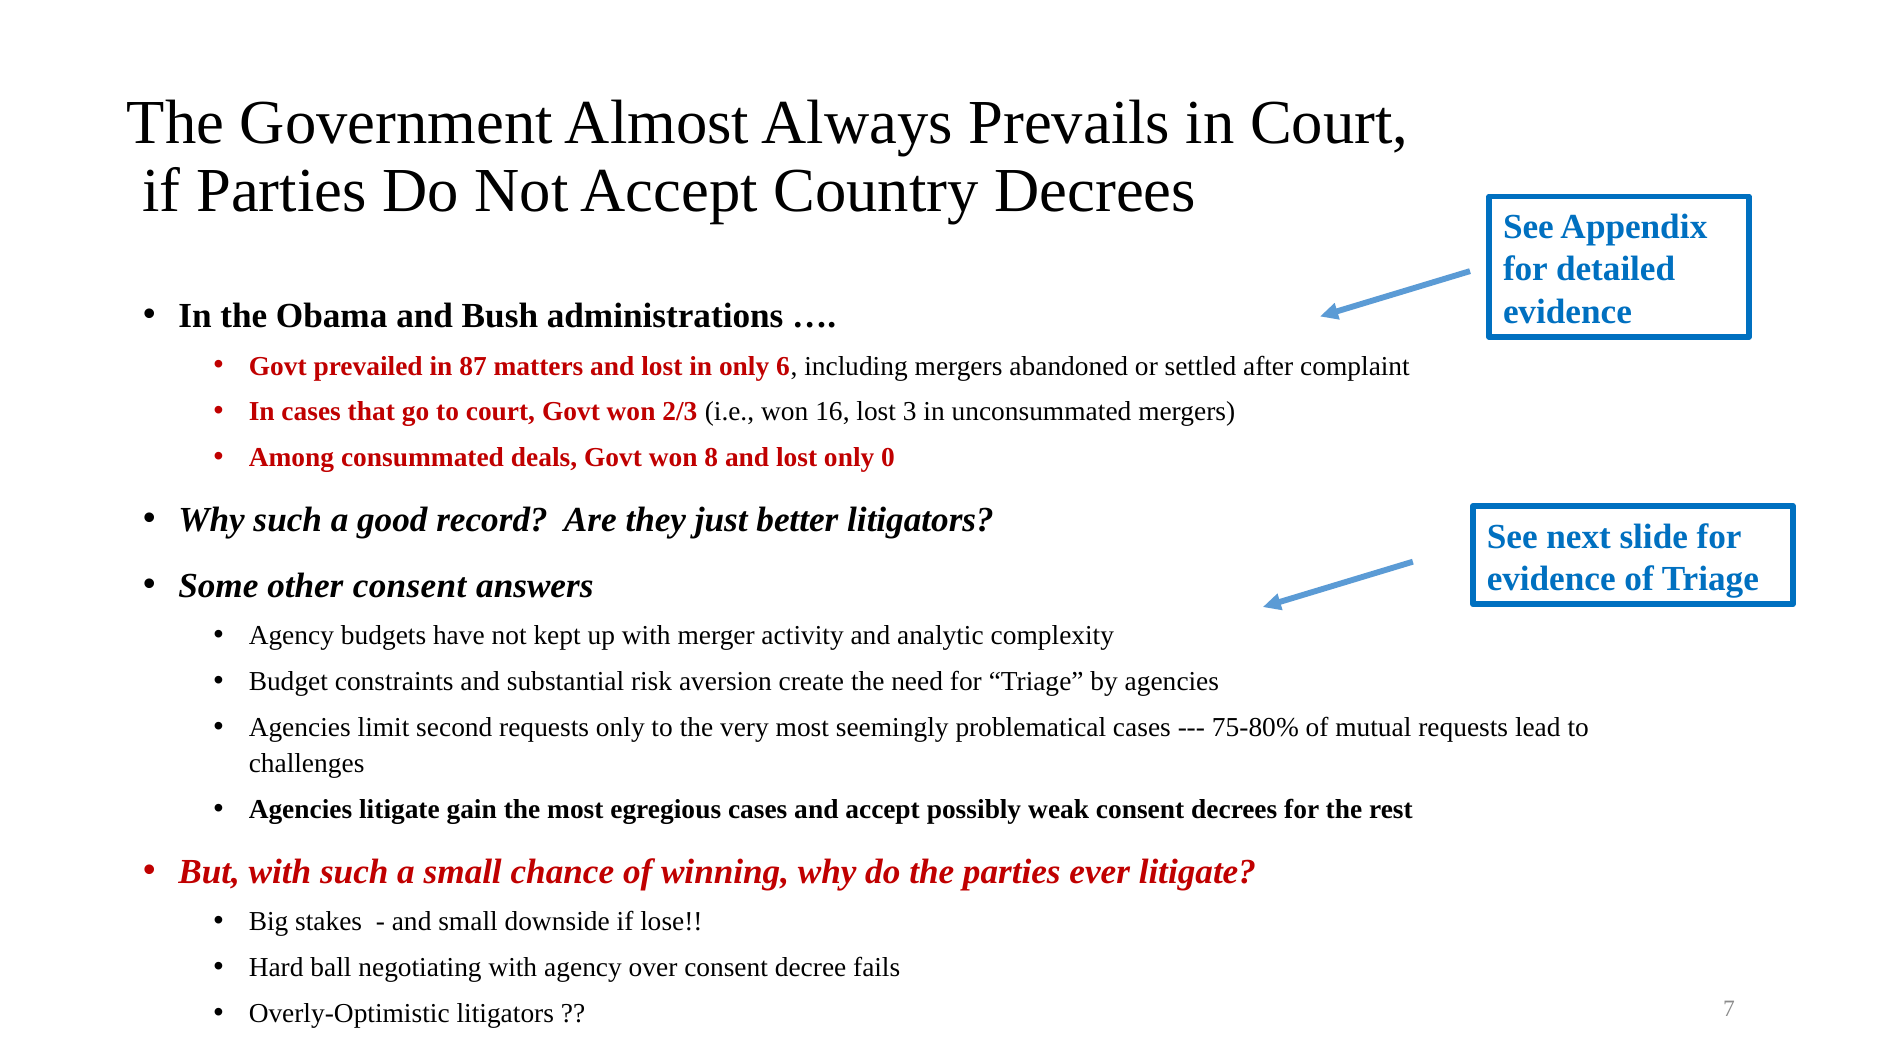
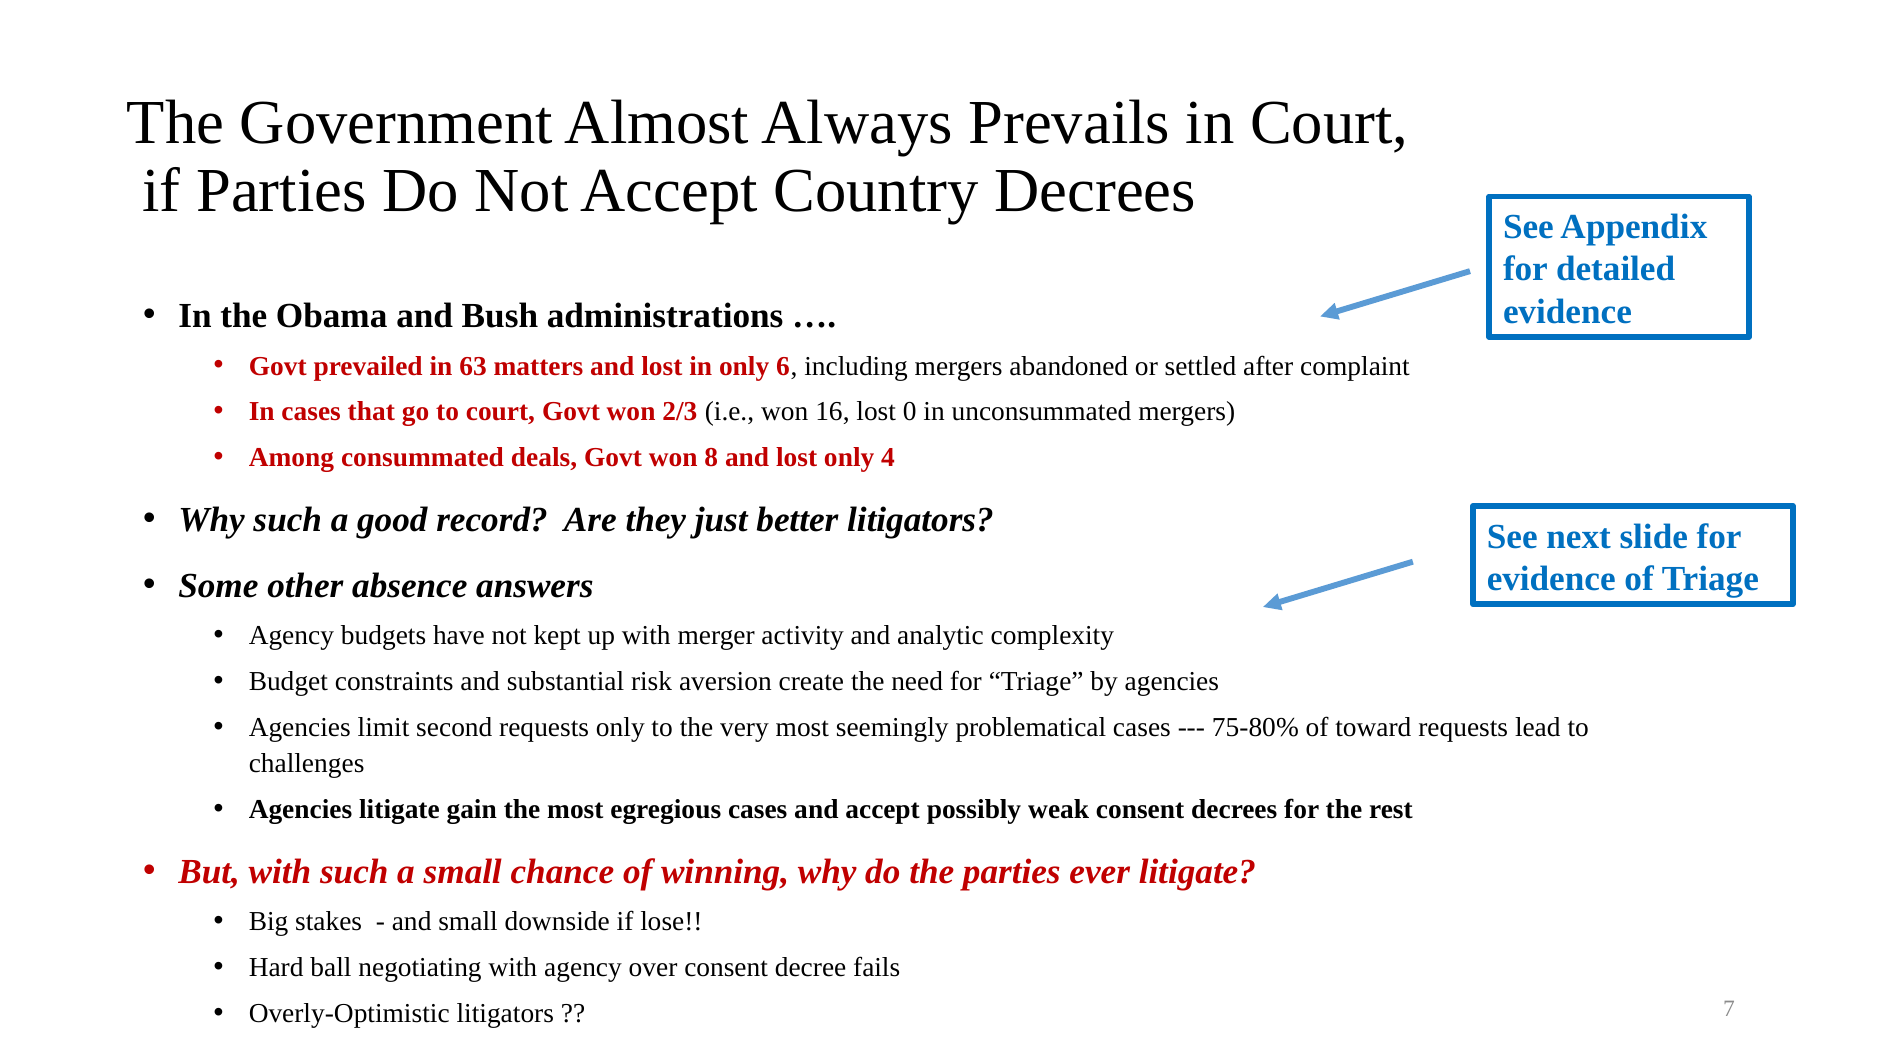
87: 87 -> 63
3: 3 -> 0
0: 0 -> 4
other consent: consent -> absence
mutual: mutual -> toward
